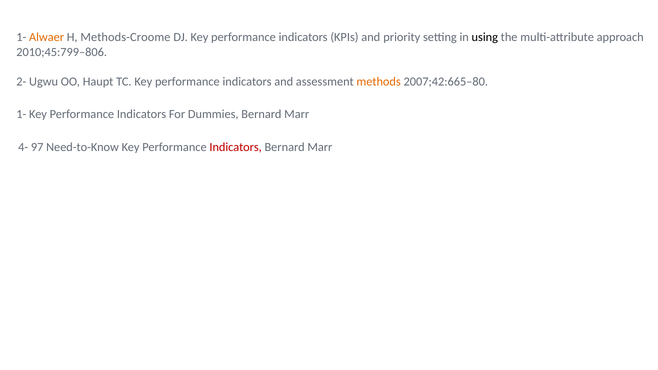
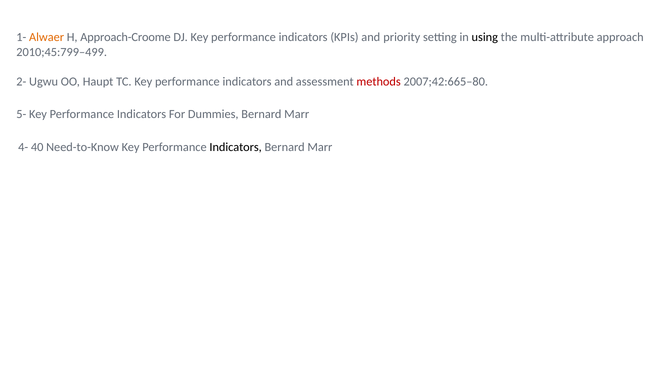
Methods-Croome: Methods-Croome -> Approach-Croome
2010;45:799–806: 2010;45:799–806 -> 2010;45:799–499
methods colour: orange -> red
1- at (21, 114): 1- -> 5-
97: 97 -> 40
Indicators at (236, 147) colour: red -> black
